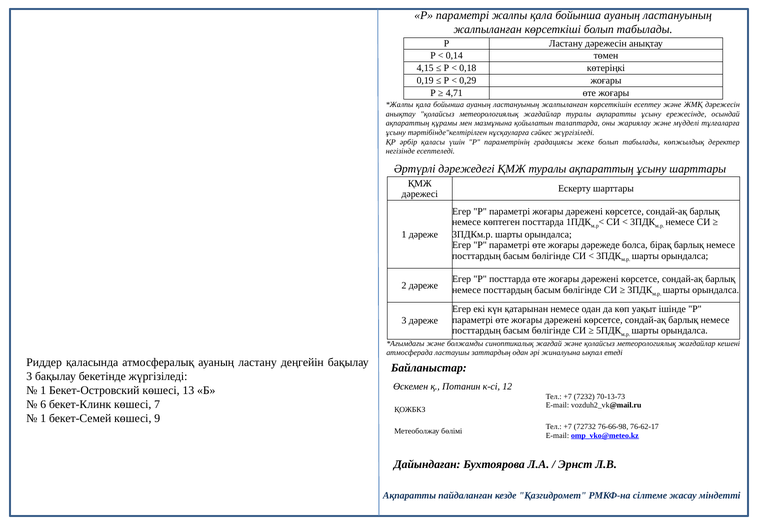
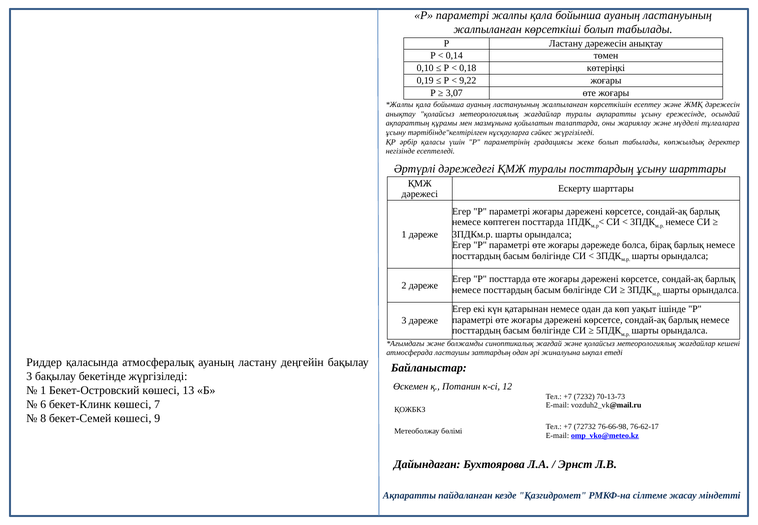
4,15: 4,15 -> 0,10
0,29: 0,29 -> 9,22
4,71: 4,71 -> 3,07
туралы ақпараттың: ақпараттың -> посттардың
1 at (43, 418): 1 -> 8
